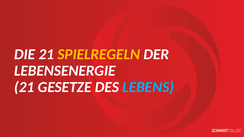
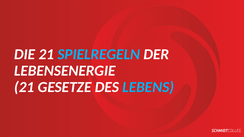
SPIELREGELN colour: yellow -> light blue
